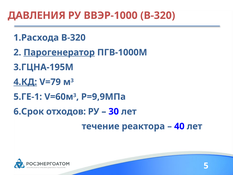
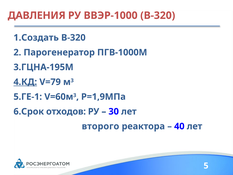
1.Расхода: 1.Расхода -> 1.Создать
Парогенератор underline: present -> none
Р=9,9МПа: Р=9,9МПа -> Р=1,9МПа
течение: течение -> второго
